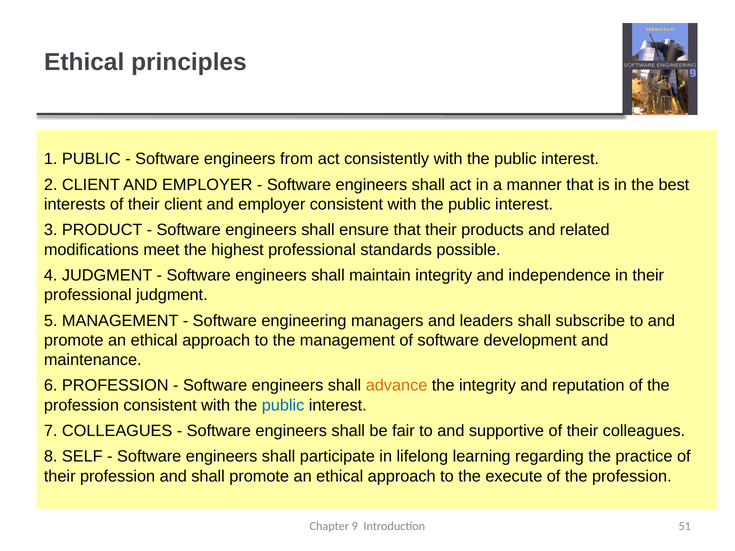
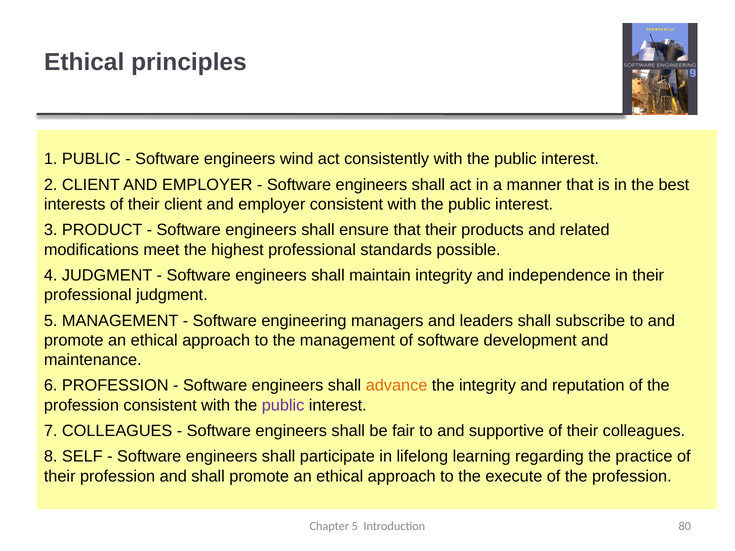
from: from -> wind
public at (283, 405) colour: blue -> purple
Chapter 9: 9 -> 5
51: 51 -> 80
